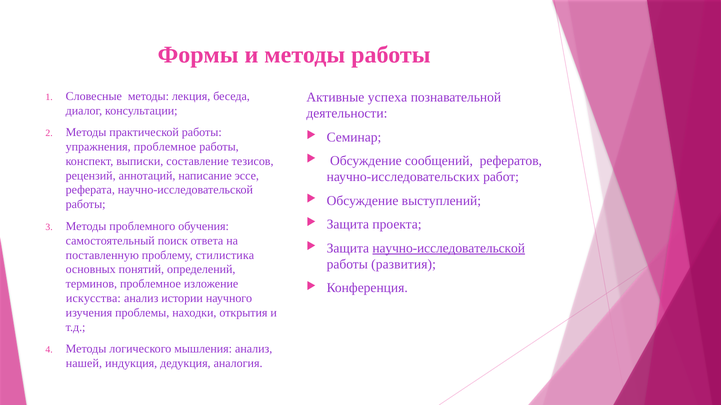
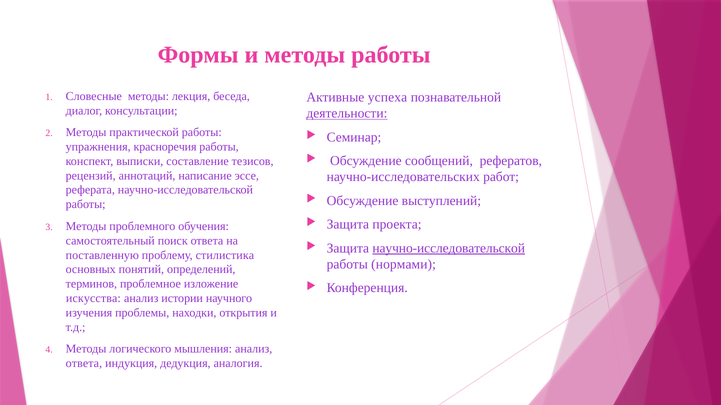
деятельности underline: none -> present
упражнения проблемное: проблемное -> красноречия
развития: развития -> нормами
нашей at (84, 364): нашей -> ответа
